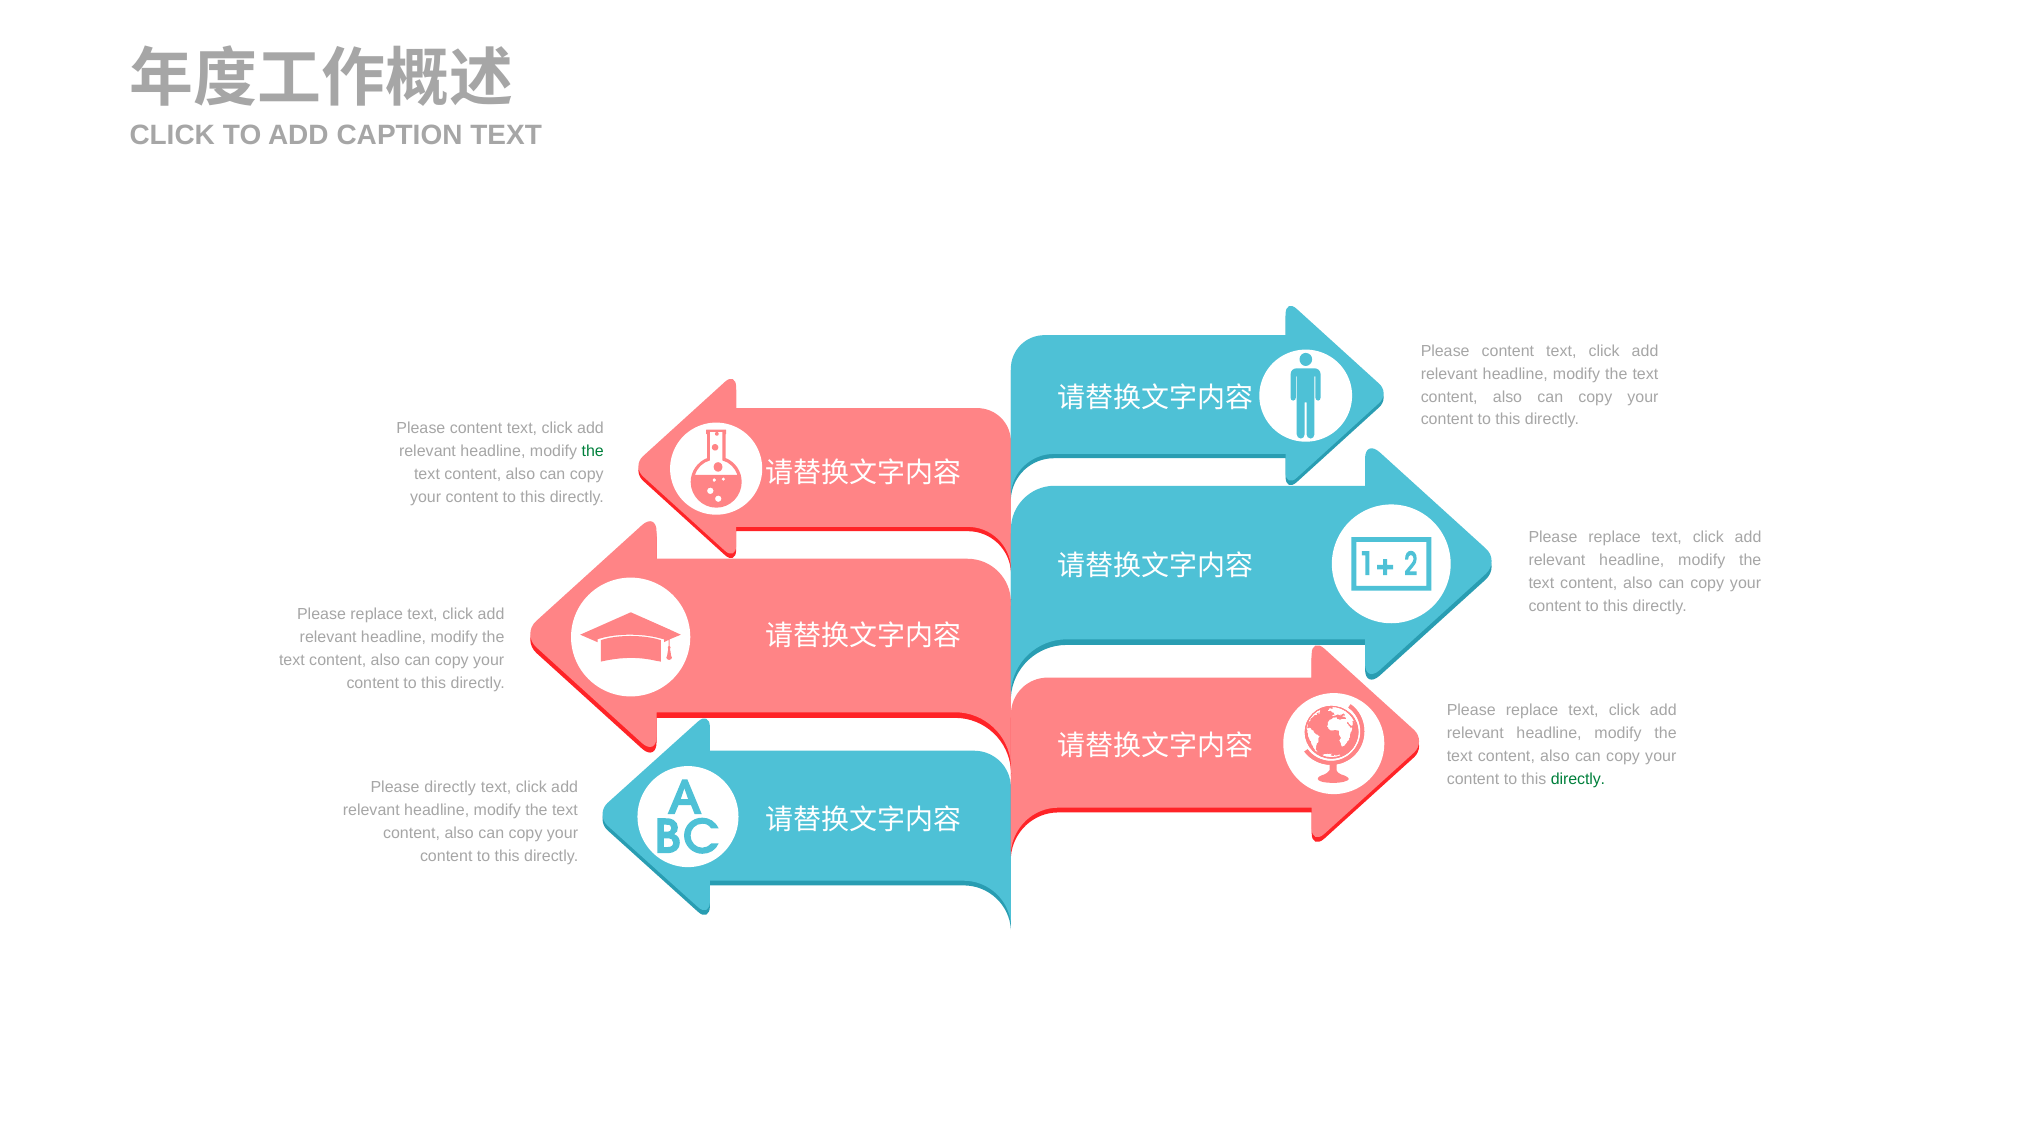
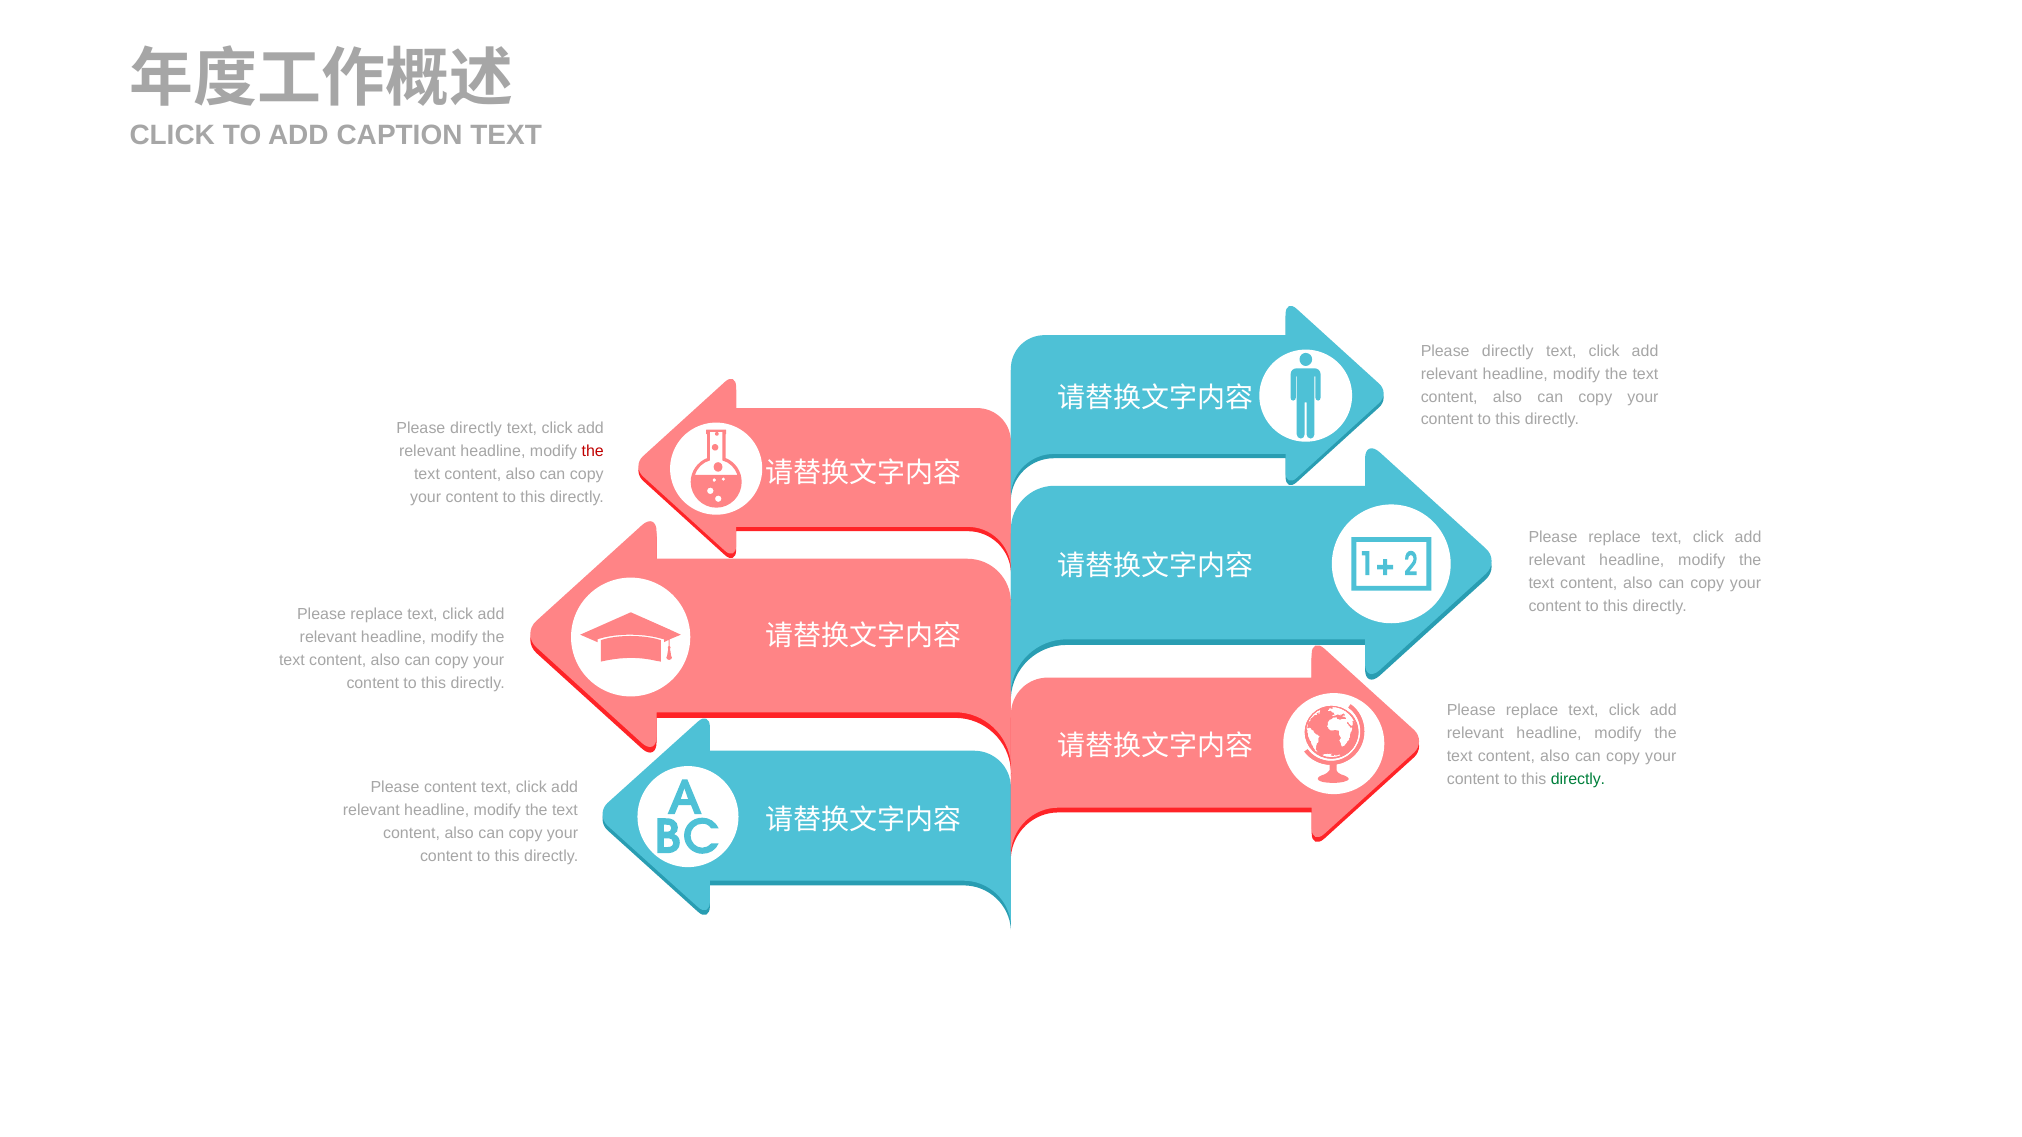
content at (1508, 351): content -> directly
content at (476, 428): content -> directly
the at (593, 451) colour: green -> red
Please directly: directly -> content
